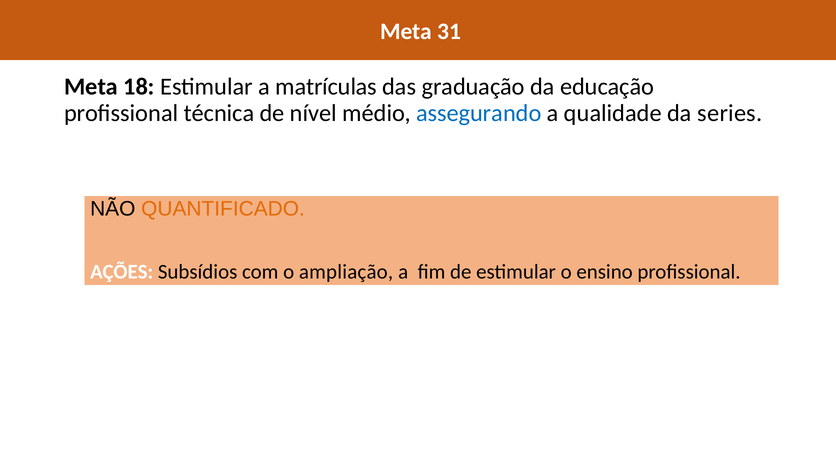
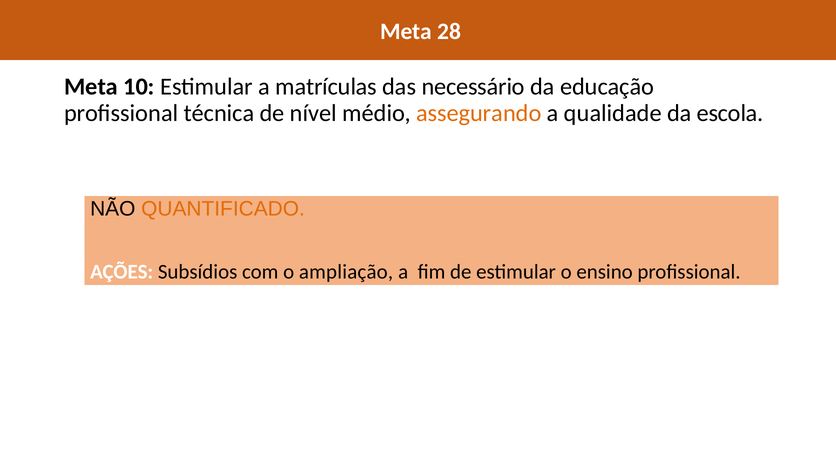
31: 31 -> 28
18: 18 -> 10
graduação: graduação -> necessário
assegurando colour: blue -> orange
series: series -> escola
